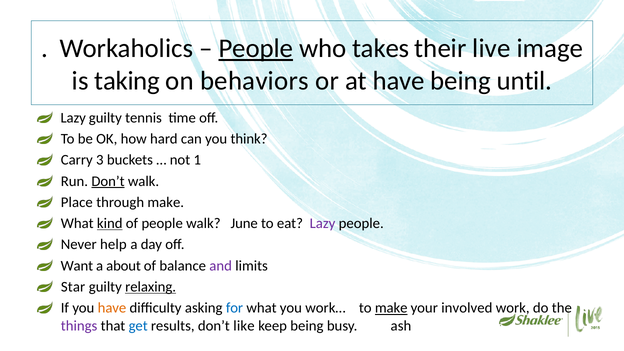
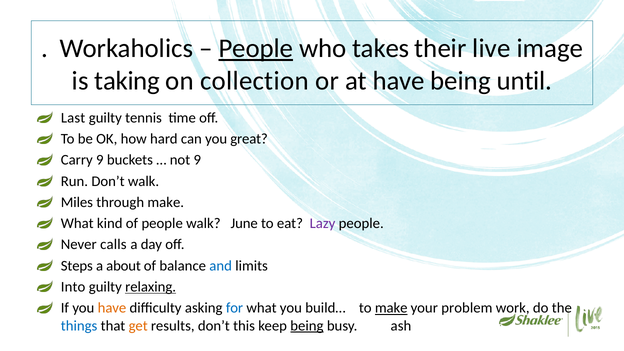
behaviors: behaviors -> collection
Lazy at (73, 118): Lazy -> Last
think: think -> great
Carry 3: 3 -> 9
not 1: 1 -> 9
Don’t at (108, 181) underline: present -> none
Place: Place -> Miles
kind underline: present -> none
help: help -> calls
Want: Want -> Steps
and colour: purple -> blue
Star: Star -> Into
work…: work… -> build…
involved: involved -> problem
things colour: purple -> blue
get colour: blue -> orange
like: like -> this
being at (307, 326) underline: none -> present
